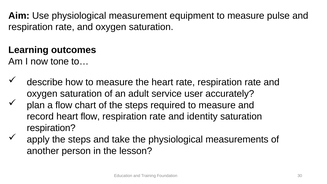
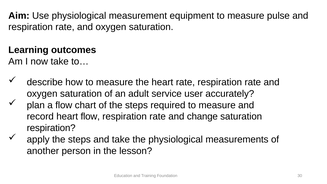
now tone: tone -> take
identity: identity -> change
